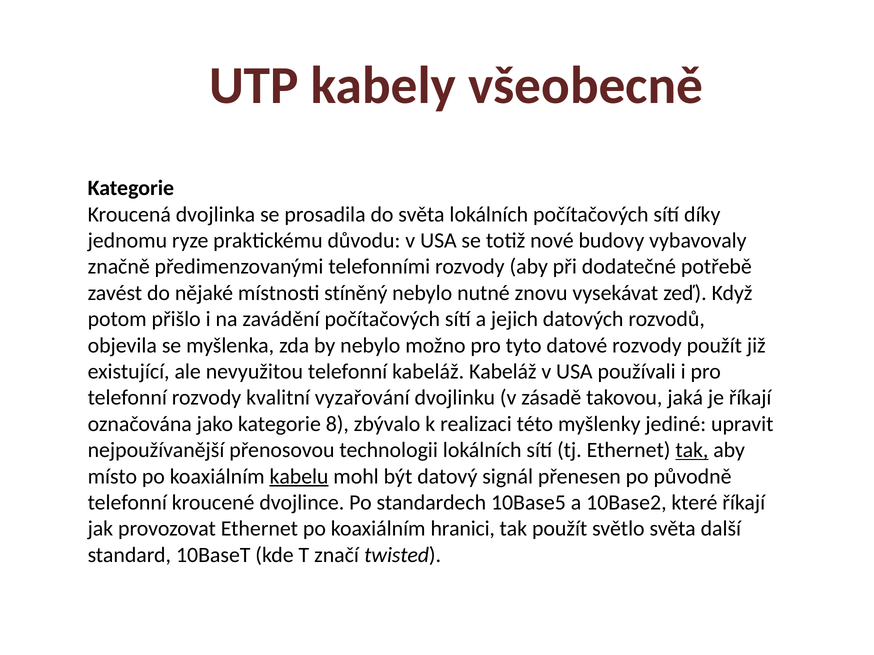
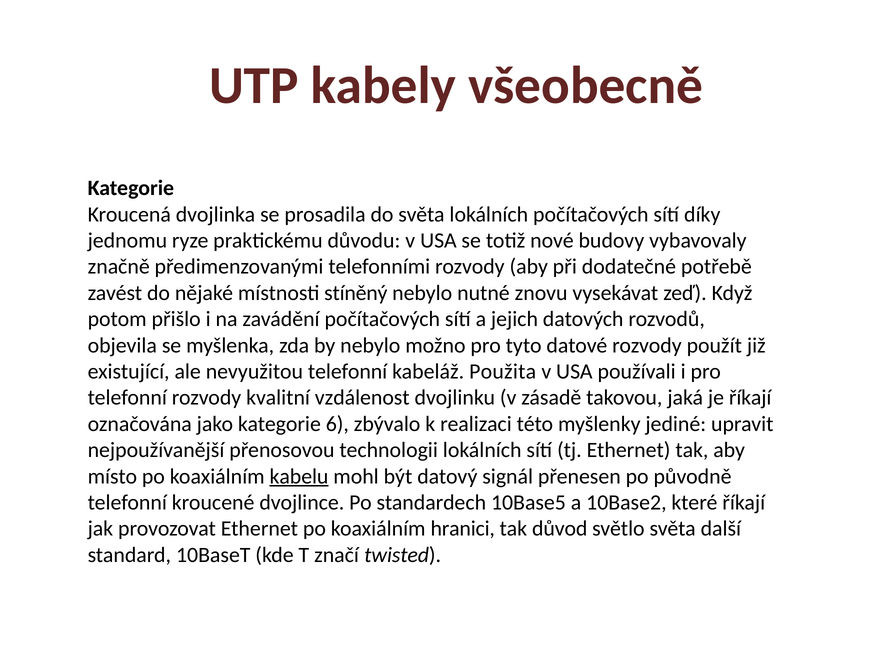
kabeláž Kabeláž: Kabeláž -> Použita
vyzařování: vyzařování -> vzdálenost
8: 8 -> 6
tak at (692, 451) underline: present -> none
tak použít: použít -> důvod
